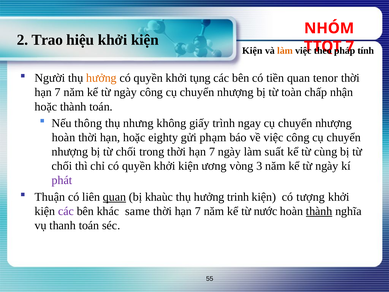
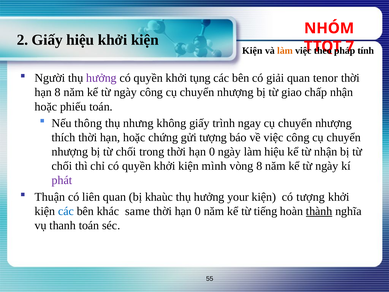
2 Trao: Trao -> Giấy
hưởng at (101, 78) colour: orange -> purple
tiền: tiền -> giải
7 at (58, 92): 7 -> 8
toàn: toàn -> giao
hoặc thành: thành -> phiếu
hoàn at (63, 137): hoàn -> thích
eighty: eighty -> chứng
gửi phạm: phạm -> tượng
trong thời hạn 7: 7 -> 0
làm suất: suất -> hiệu
từ cùng: cùng -> nhận
ương: ương -> mình
vòng 3: 3 -> 8
quan at (114, 197) underline: present -> none
trinh: trinh -> your
các at (66, 211) colour: purple -> blue
7 at (198, 211): 7 -> 0
nước: nước -> tiếng
